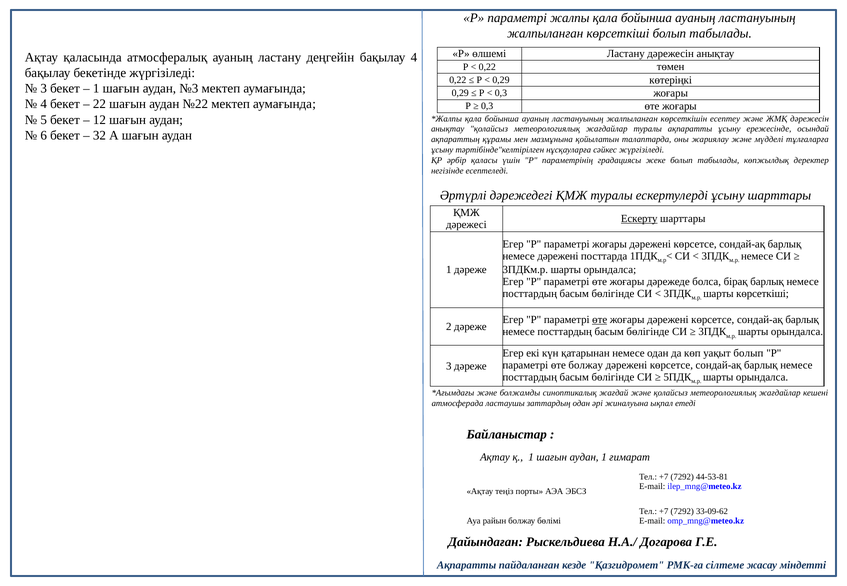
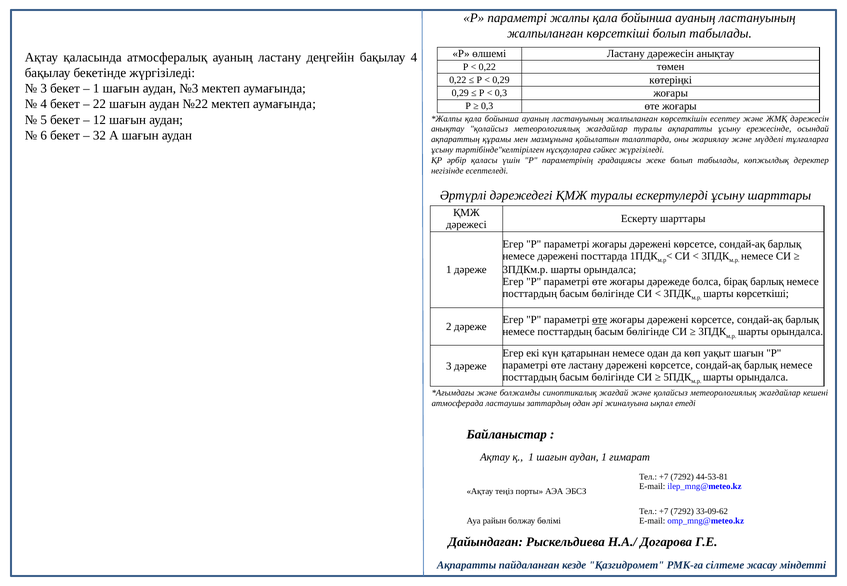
Ескерту underline: present -> none
уақыт болып: болып -> шағын
өте болжау: болжау -> ластану
